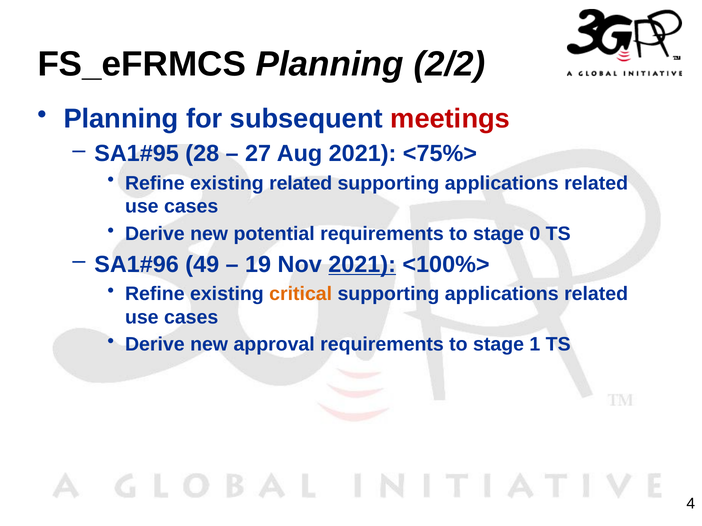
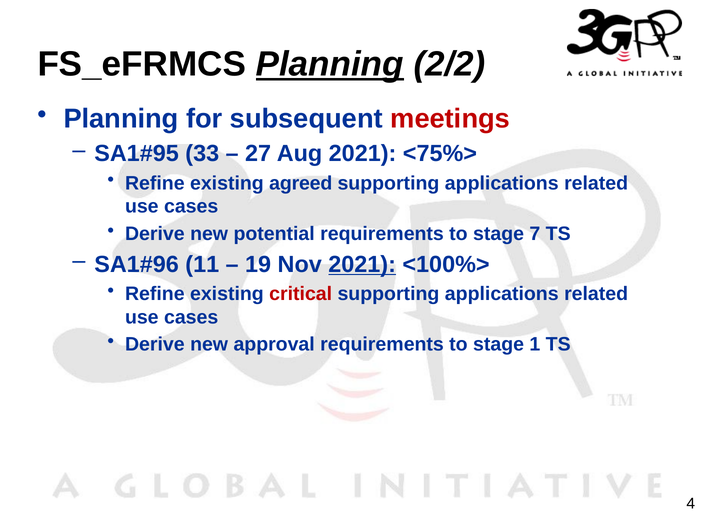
Planning at (330, 64) underline: none -> present
28: 28 -> 33
existing related: related -> agreed
0: 0 -> 7
49: 49 -> 11
critical colour: orange -> red
